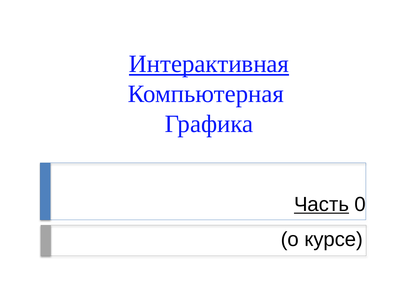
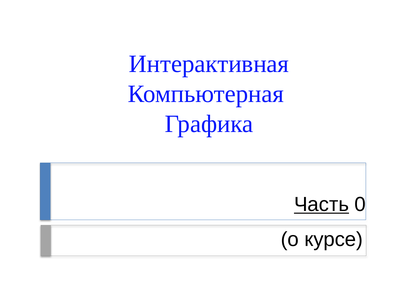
Интерактивная underline: present -> none
